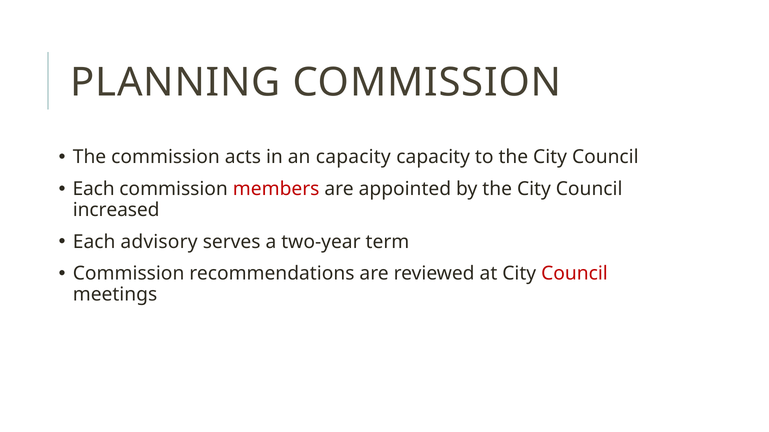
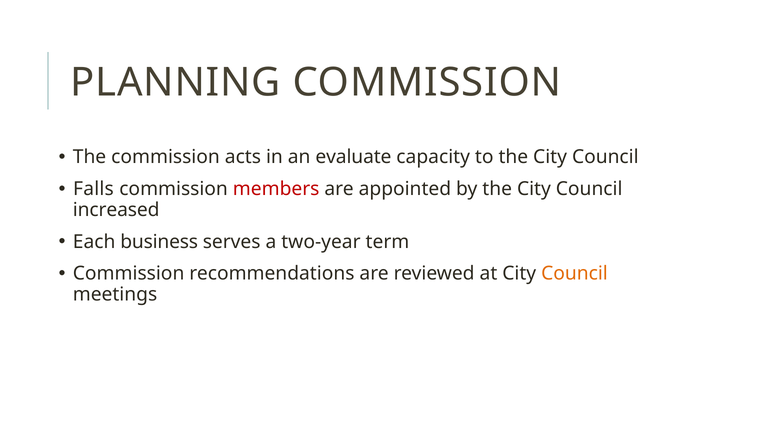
an capacity: capacity -> evaluate
Each at (94, 189): Each -> Falls
advisory: advisory -> business
Council at (574, 274) colour: red -> orange
